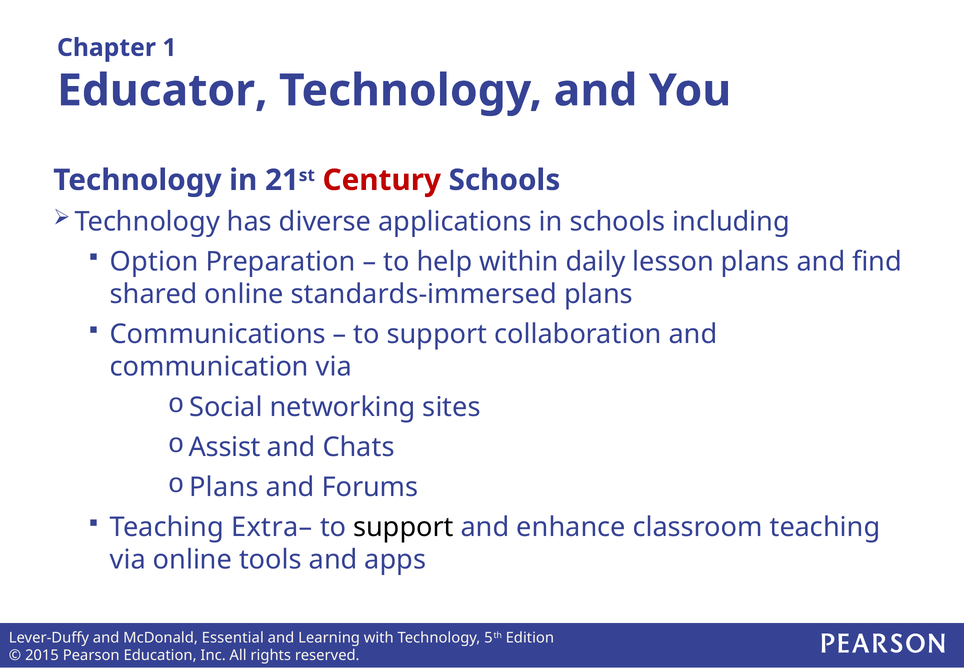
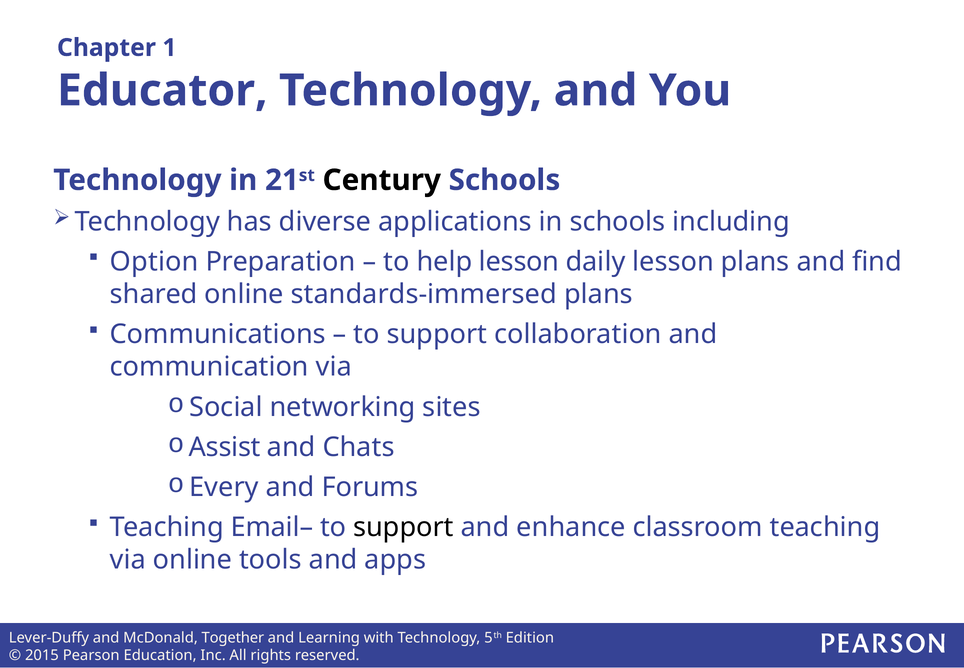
Century colour: red -> black
help within: within -> lesson
Plans at (224, 487): Plans -> Every
Extra–: Extra– -> Email–
Essential: Essential -> Together
